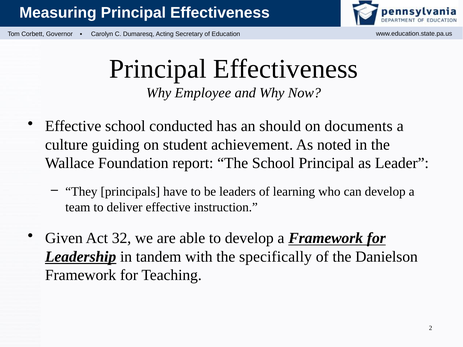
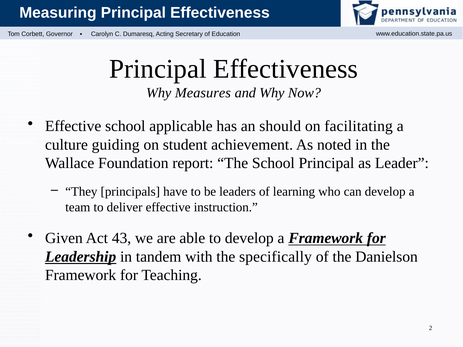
Employee: Employee -> Measures
conducted: conducted -> applicable
documents: documents -> facilitating
32: 32 -> 43
